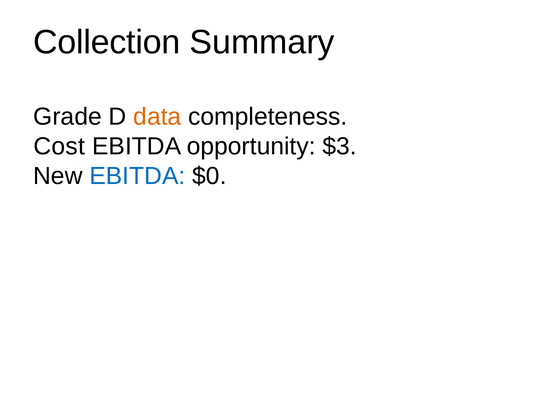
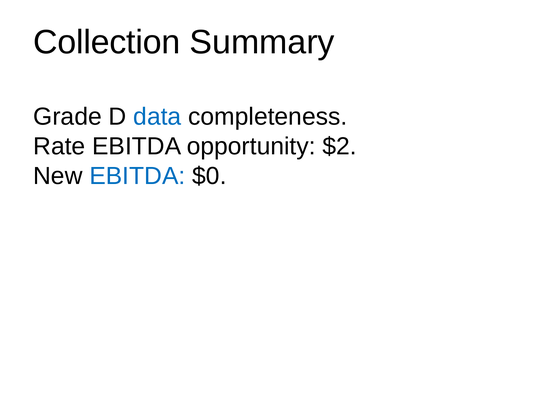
data colour: orange -> blue
Cost: Cost -> Rate
$3: $3 -> $2
